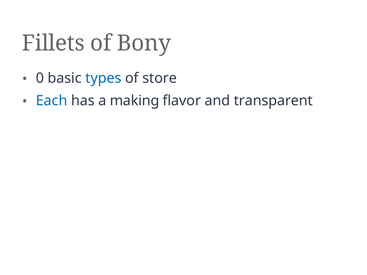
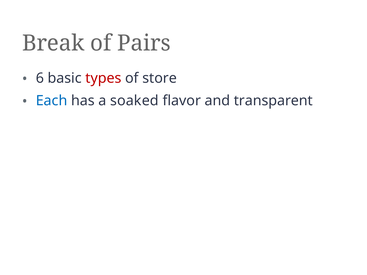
Fillets: Fillets -> Break
Bony: Bony -> Pairs
0: 0 -> 6
types colour: blue -> red
making: making -> soaked
